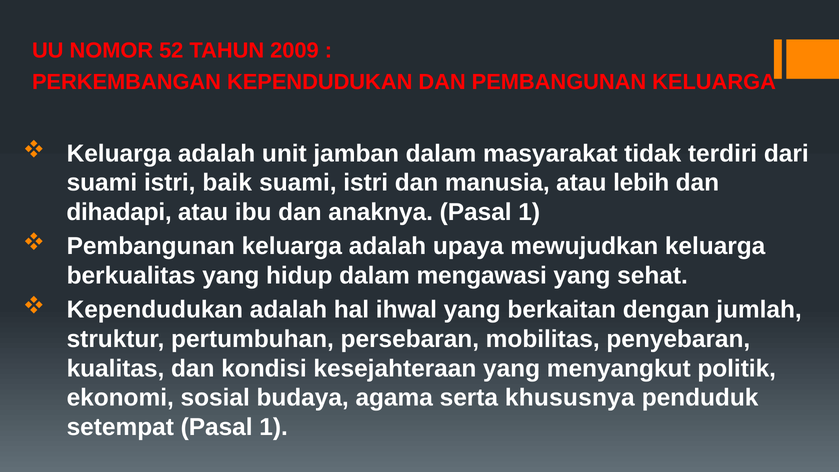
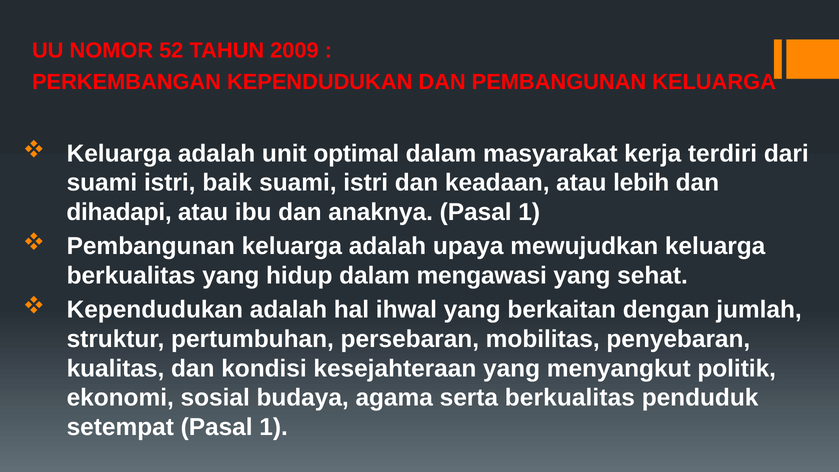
jamban: jamban -> optimal
tidak: tidak -> kerja
manusia: manusia -> keadaan
serta khususnya: khususnya -> berkualitas
